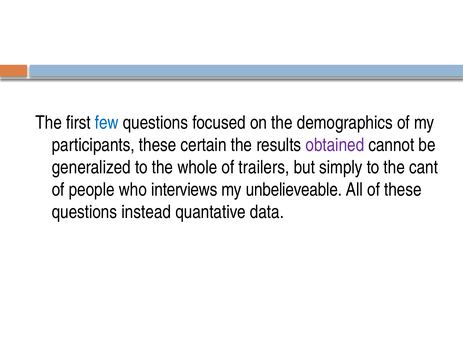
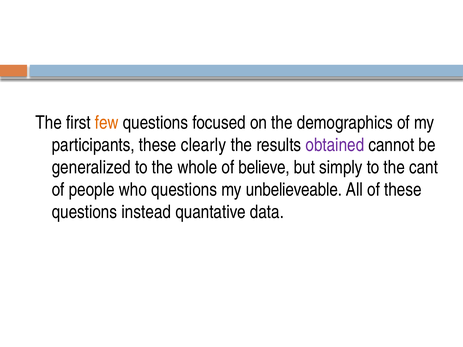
few colour: blue -> orange
certain: certain -> clearly
trailers: trailers -> believe
who interviews: interviews -> questions
